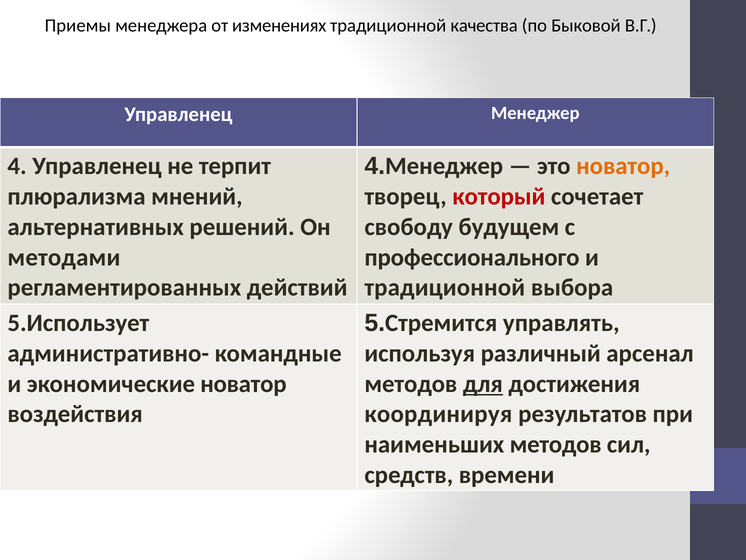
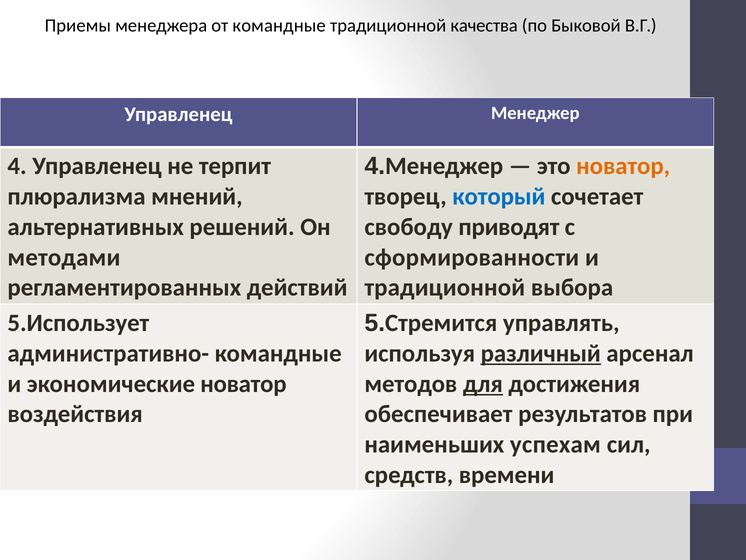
от изменениях: изменениях -> командные
который colour: red -> blue
будущем: будущем -> приводят
профессионального: профессионального -> сформированности
различный underline: none -> present
координируя: координируя -> обеспечивает
наименьших методов: методов -> успехам
